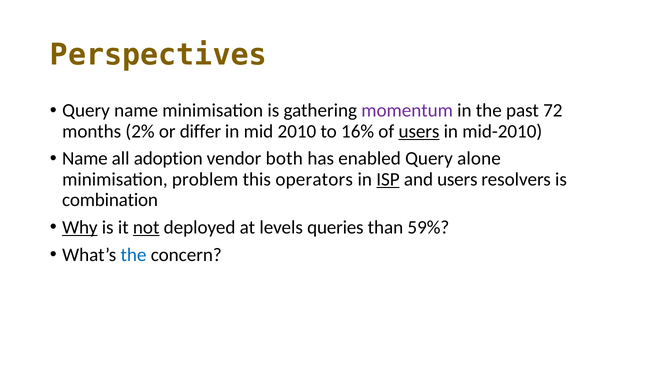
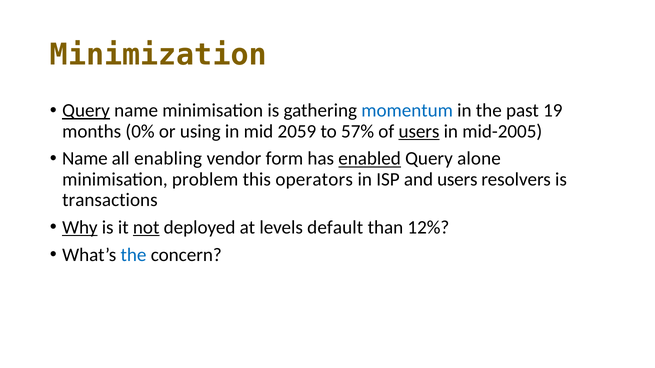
Perspectives: Perspectives -> Minimization
Query at (86, 111) underline: none -> present
momentum colour: purple -> blue
72: 72 -> 19
2%: 2% -> 0%
differ: differ -> using
2010: 2010 -> 2059
16%: 16% -> 57%
mid-2010: mid-2010 -> mid-2005
adoption: adoption -> enabling
both: both -> form
enabled underline: none -> present
ISP underline: present -> none
combination: combination -> transactions
queries: queries -> default
59%: 59% -> 12%
